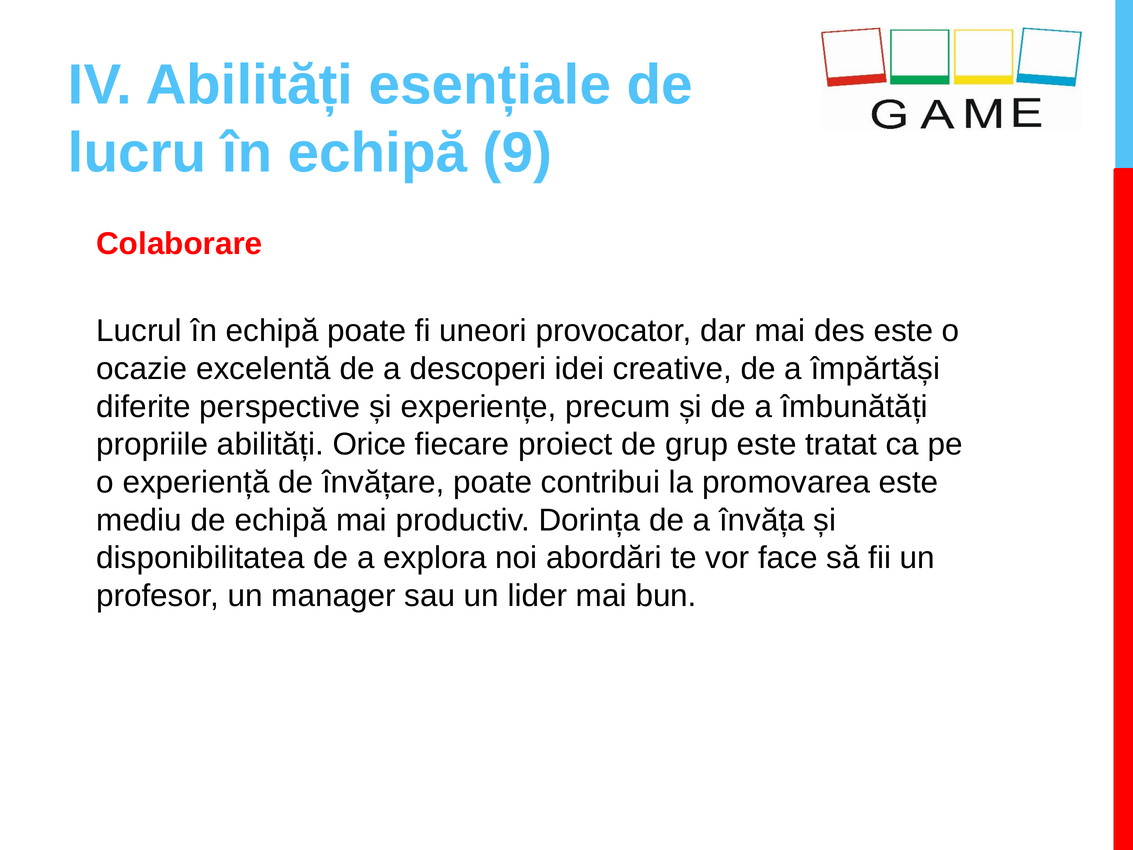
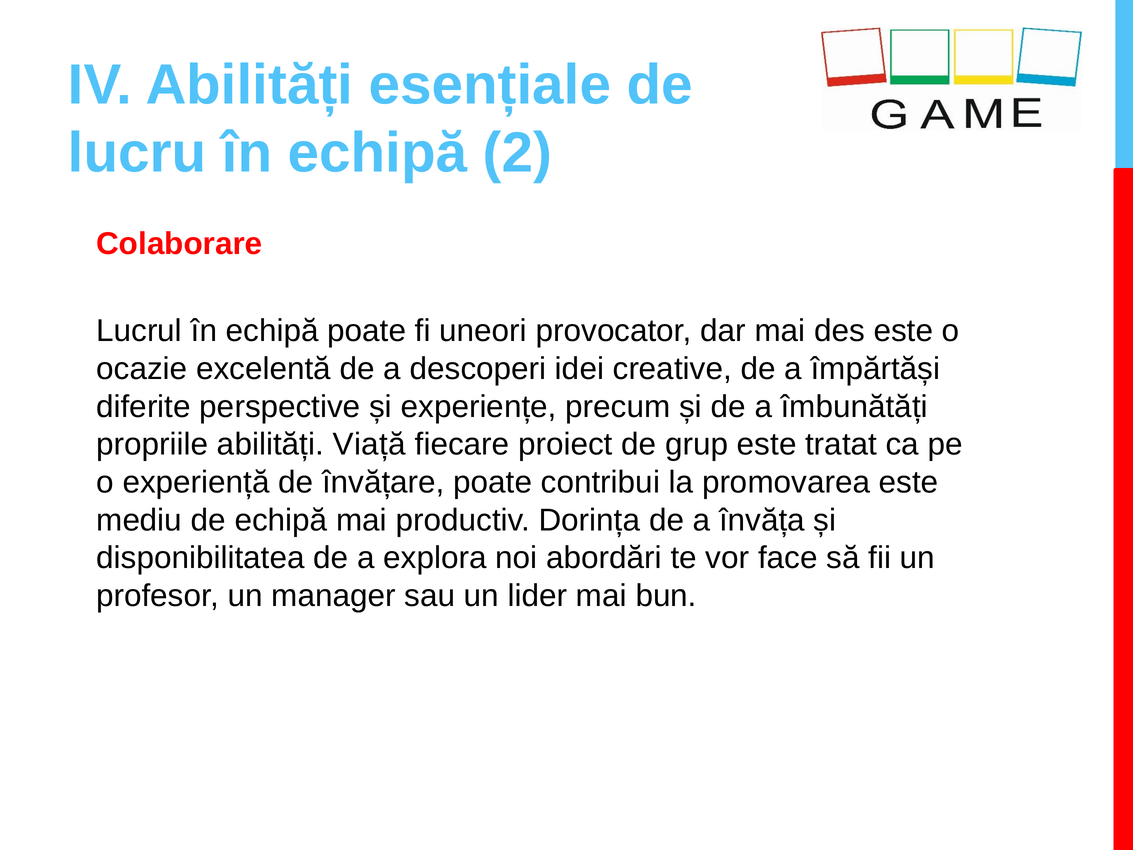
9: 9 -> 2
Orice: Orice -> Viață
